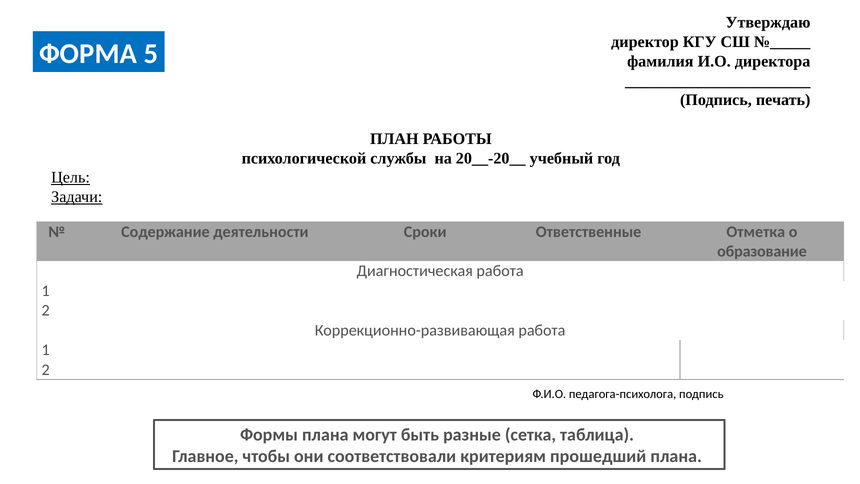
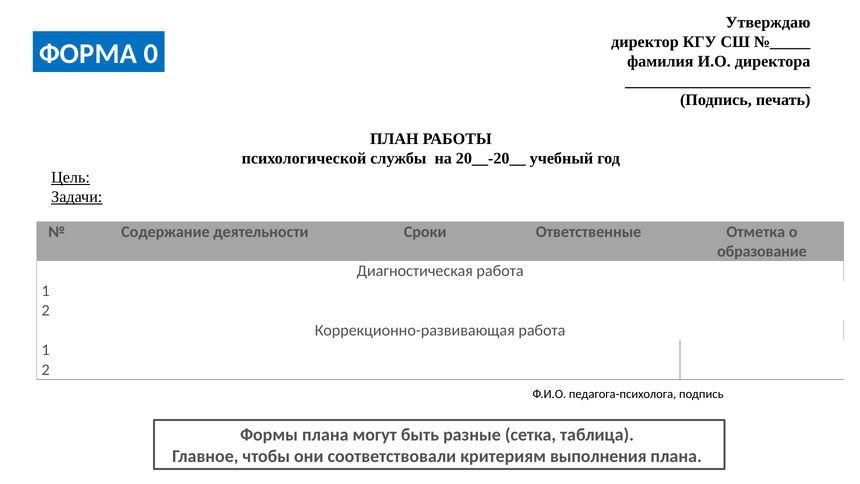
5: 5 -> 0
прошедший: прошедший -> выполнения
